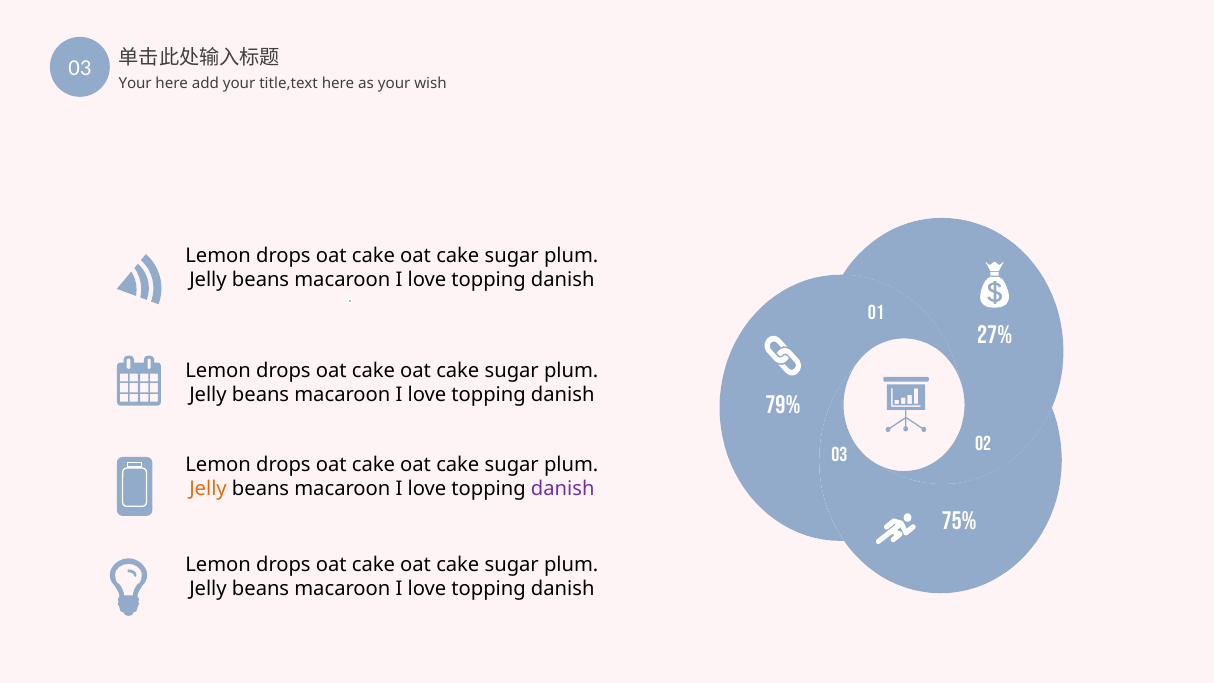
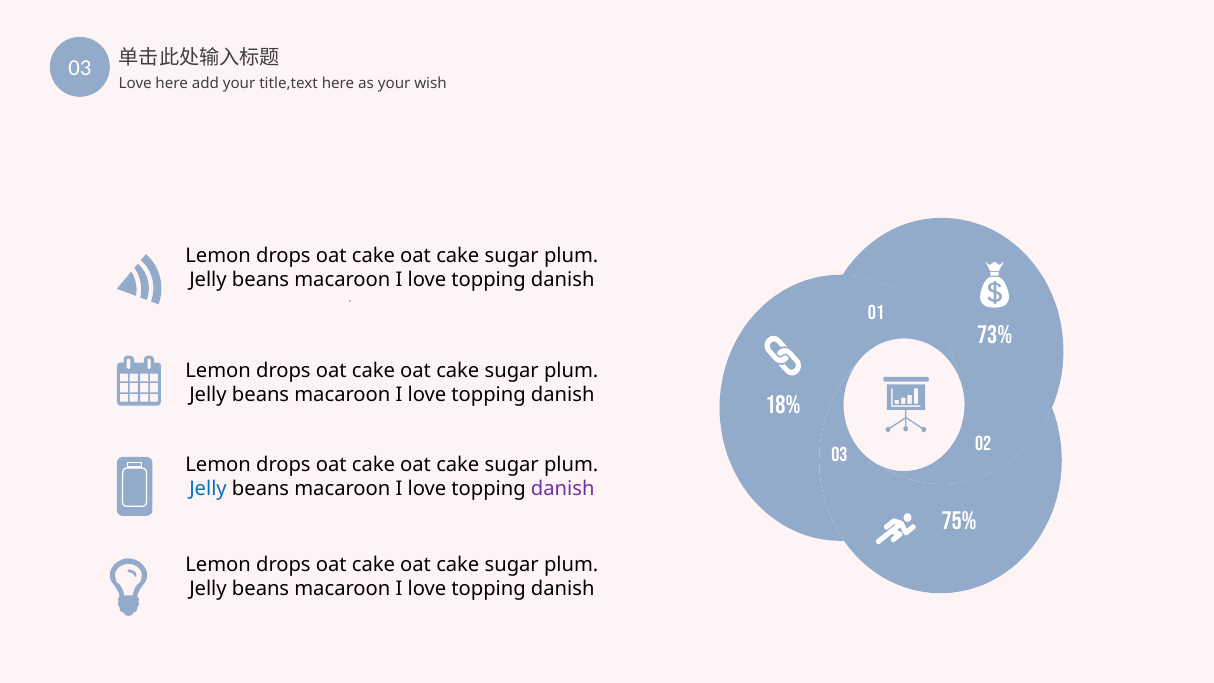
Your at (135, 84): Your -> Love
27%: 27% -> 73%
79%: 79% -> 18%
Jelly at (208, 489) colour: orange -> blue
